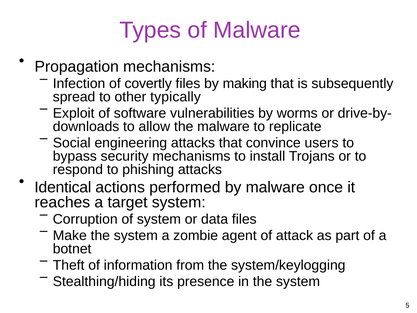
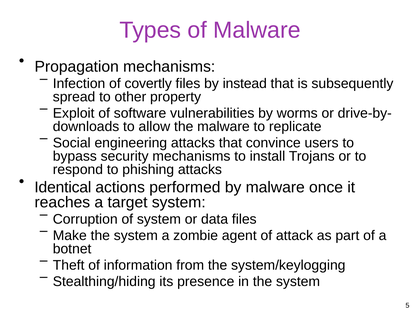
making: making -> instead
typically: typically -> property
